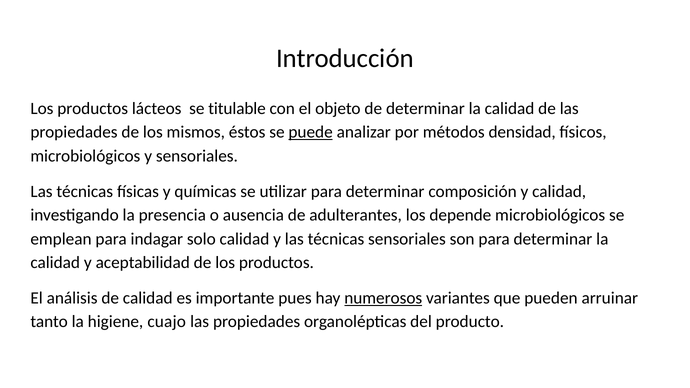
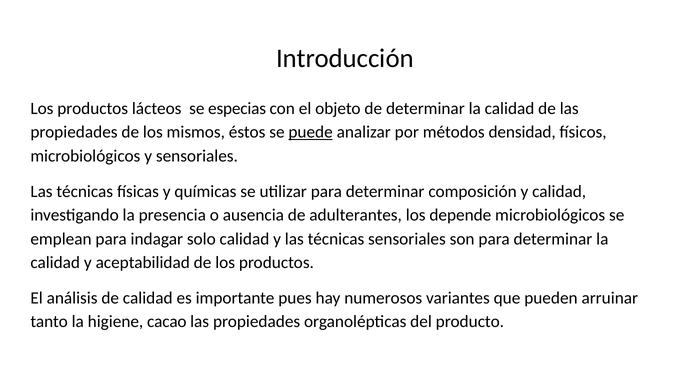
titulable: titulable -> especias
numerosos underline: present -> none
cuajo: cuajo -> cacao
